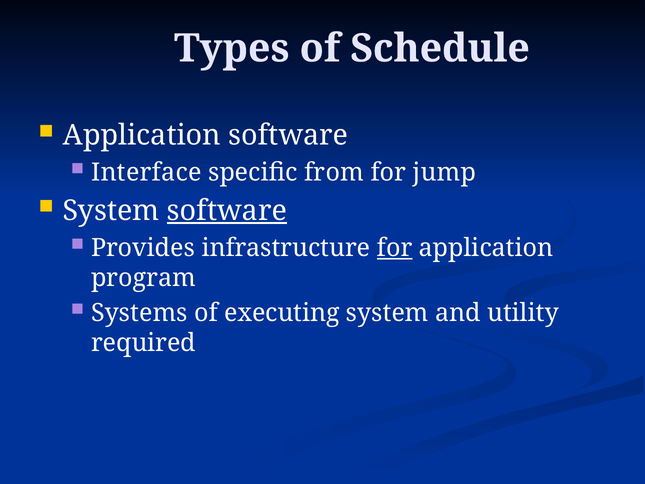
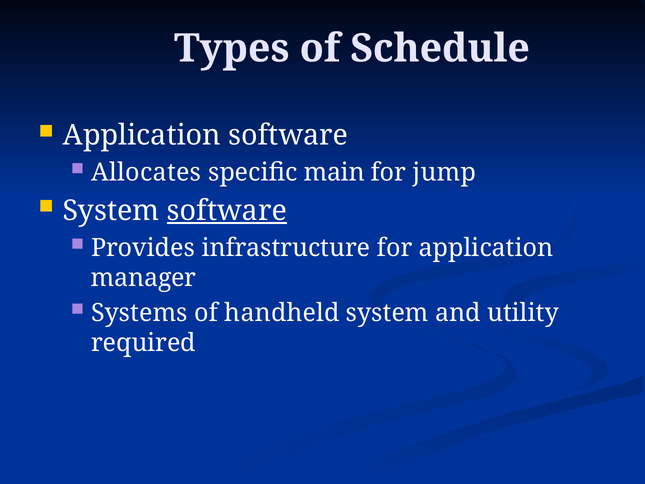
Interface: Interface -> Allocates
from: from -> main
for at (395, 248) underline: present -> none
program: program -> manager
executing: executing -> handheld
